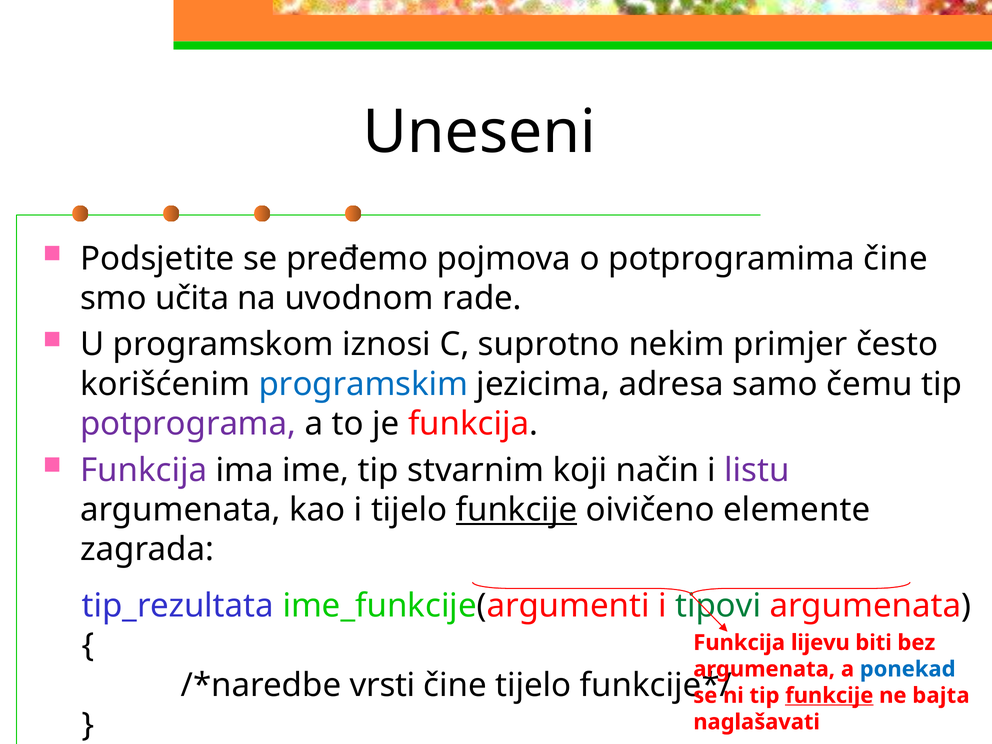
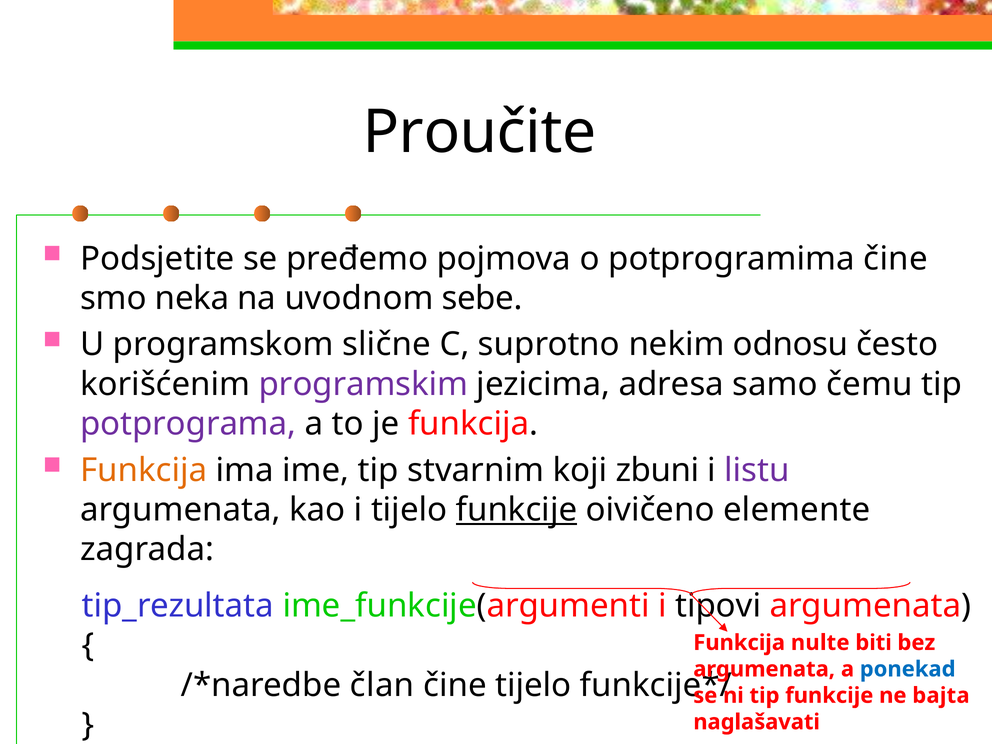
Uneseni: Uneseni -> Proučite
učita: učita -> neka
rade: rade -> sebe
iznosi: iznosi -> slične
primjer: primjer -> odnosu
programskim colour: blue -> purple
Funkcija at (144, 470) colour: purple -> orange
način: način -> zbuni
tipovi colour: green -> black
lijevu: lijevu -> nulte
vrsti: vrsti -> član
funkcije at (829, 696) underline: present -> none
